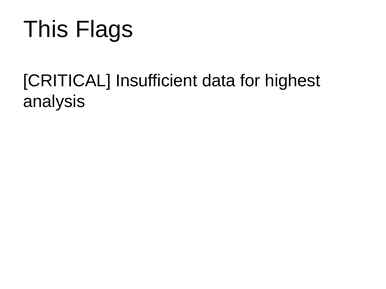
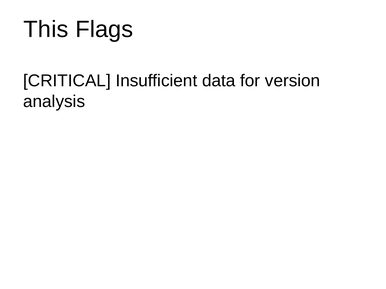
highest: highest -> version
